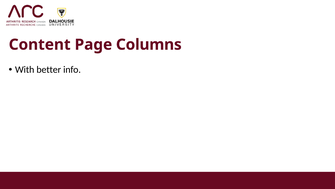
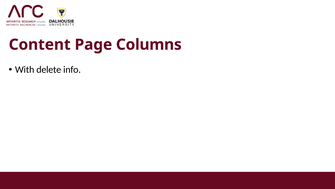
better: better -> delete
